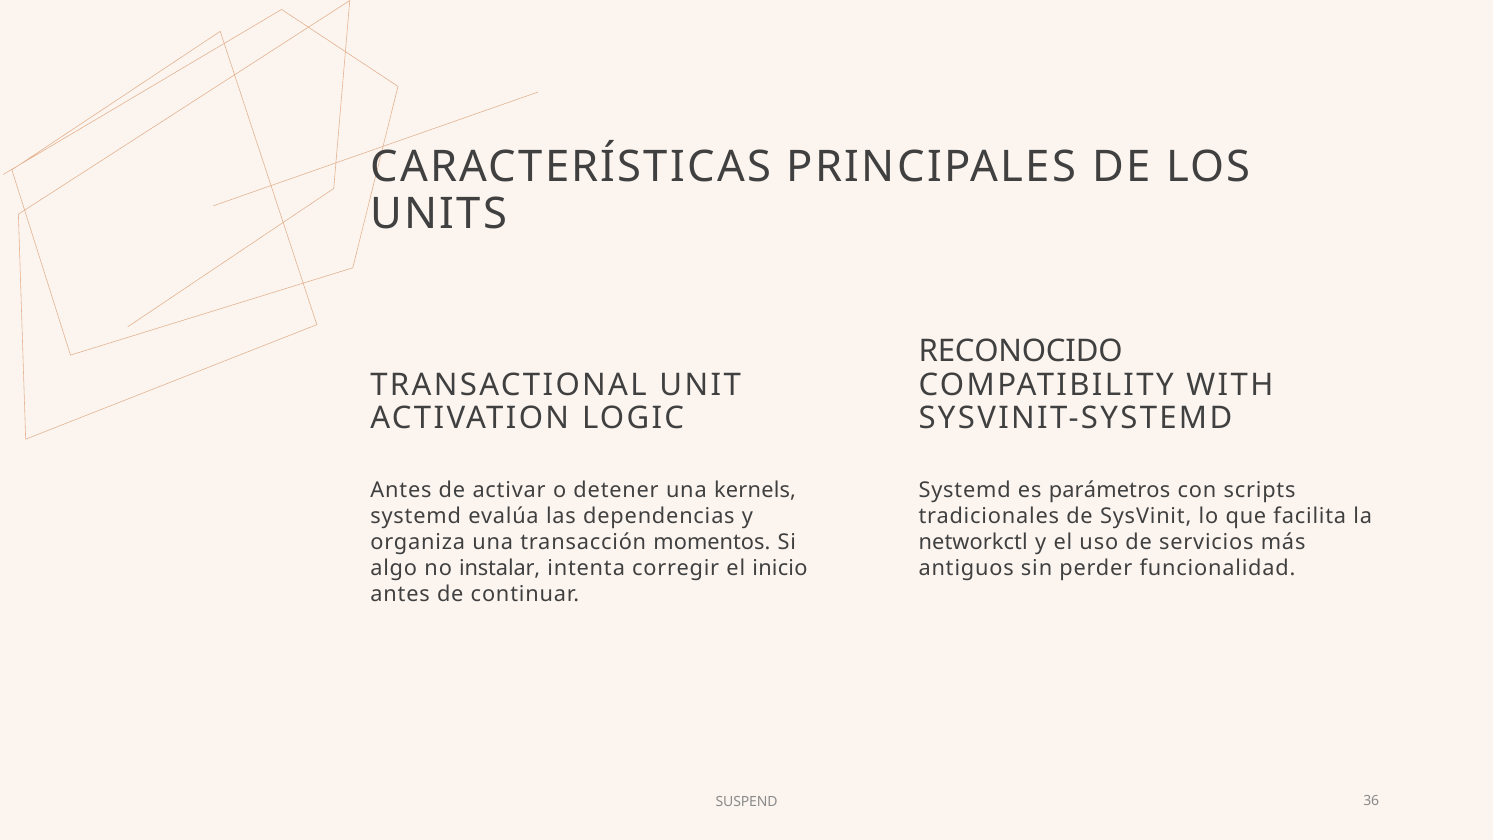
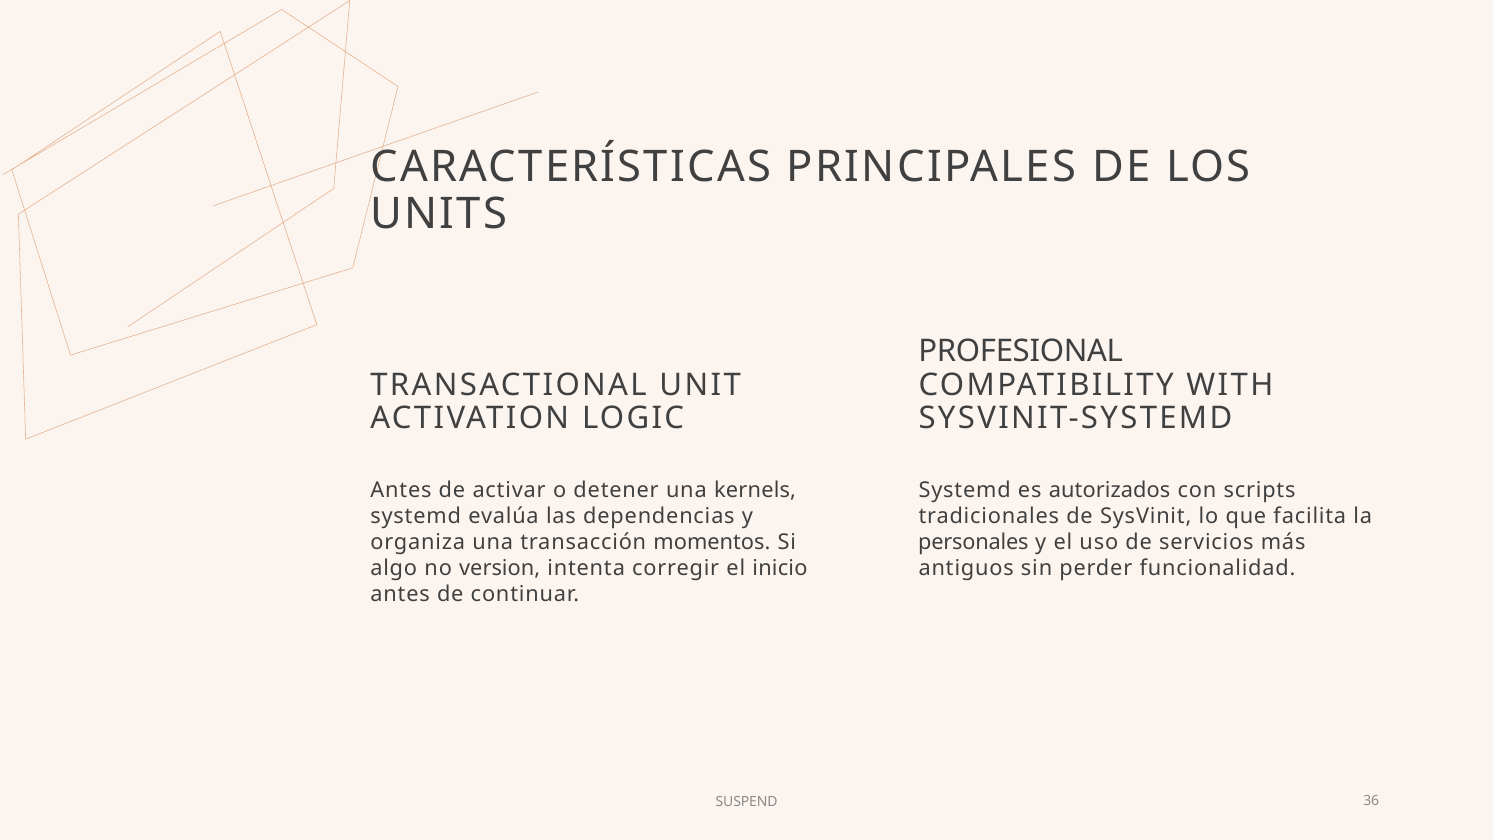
RECONOCIDO: RECONOCIDO -> PROFESIONAL
parámetros: parámetros -> autorizados
networkctl: networkctl -> personales
instalar: instalar -> version
